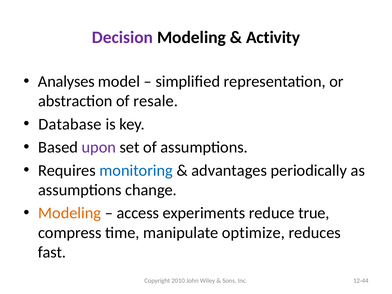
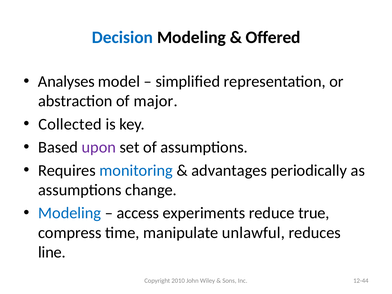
Decision colour: purple -> blue
Activity: Activity -> Offered
resale: resale -> major
Database: Database -> Collected
Modeling at (70, 213) colour: orange -> blue
optimize: optimize -> unlawful
fast: fast -> line
